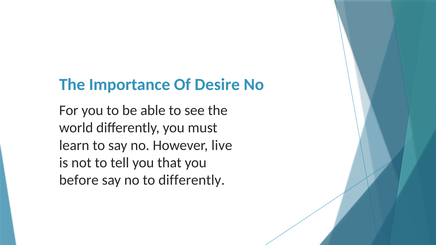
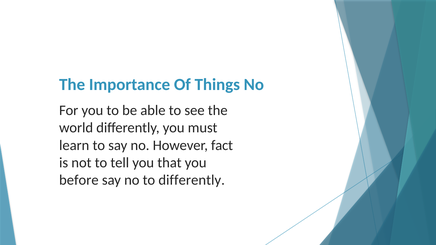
Desire: Desire -> Things
live: live -> fact
